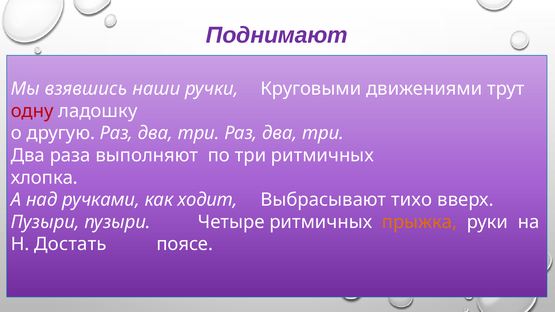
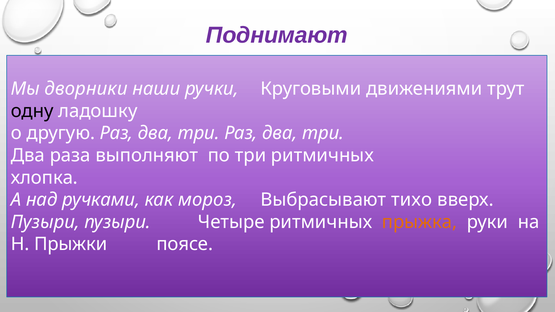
взявшись: взявшись -> дворники
одну colour: red -> black
ходит: ходит -> мороз
Достать: Достать -> Прыжки
